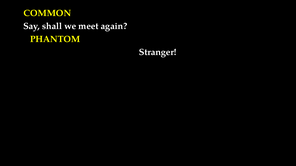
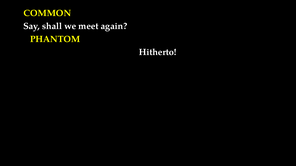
Stranger: Stranger -> Hitherto
